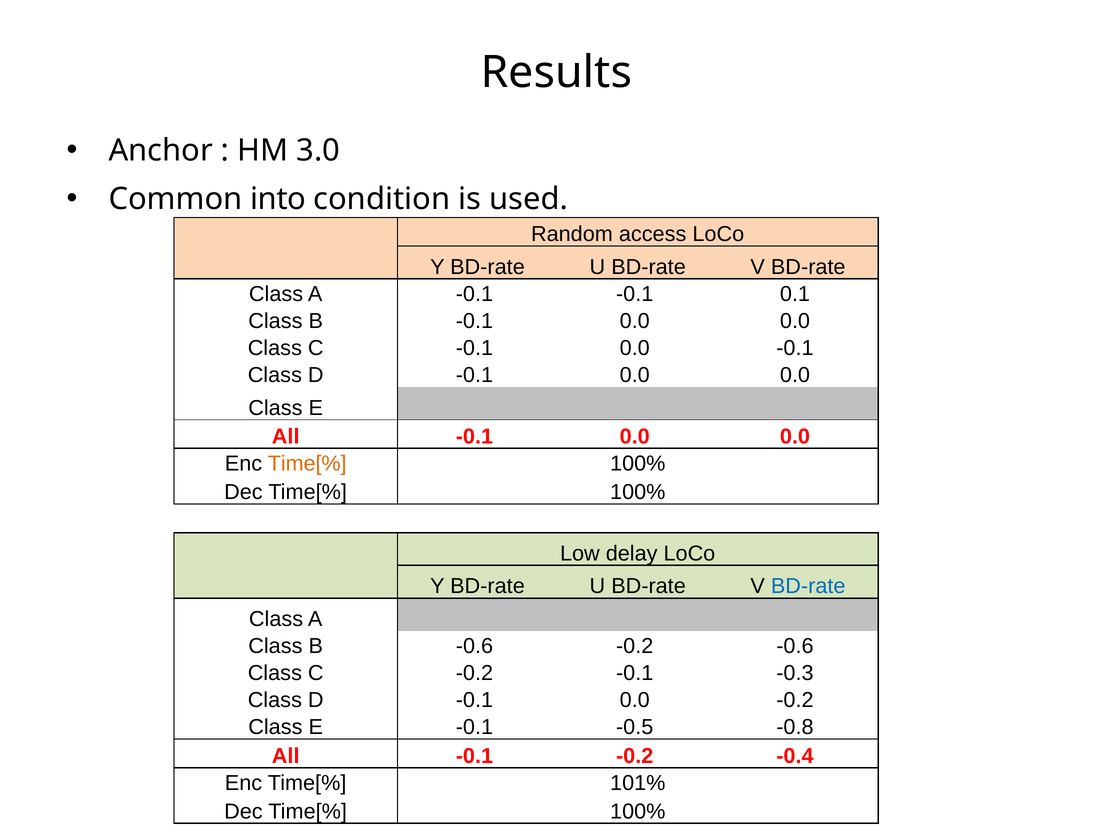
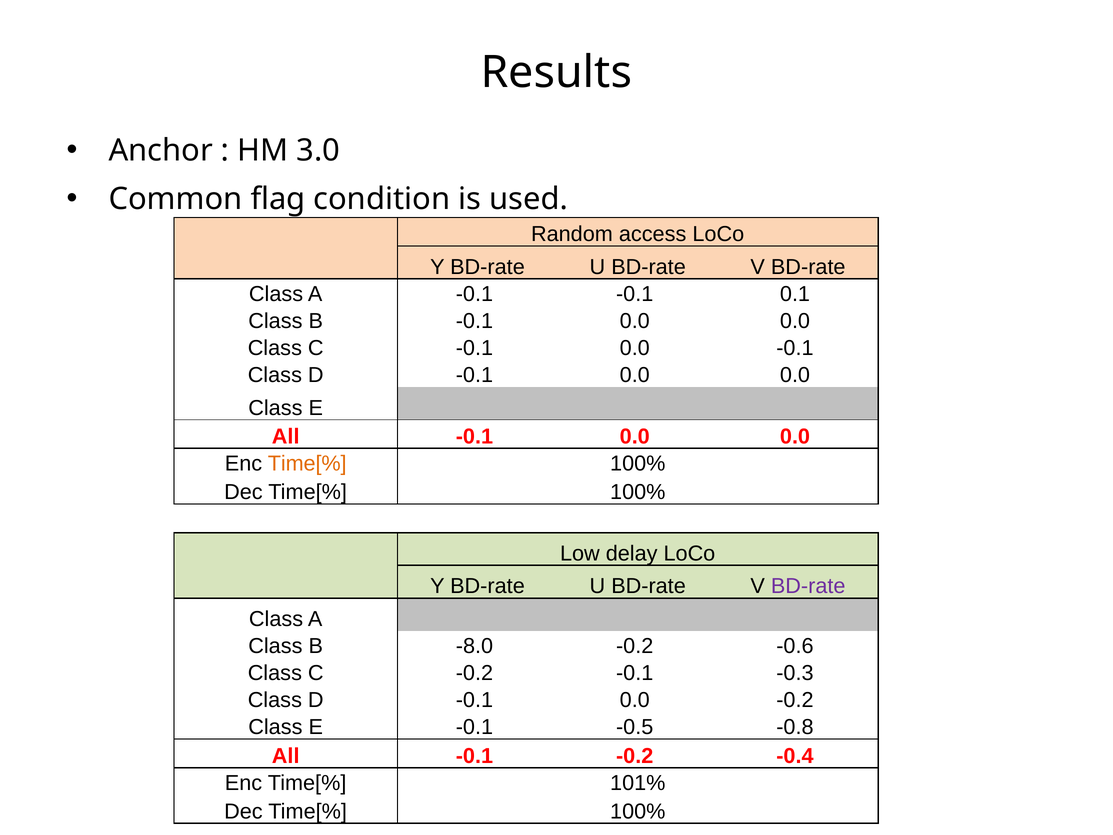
into: into -> flag
BD-rate at (808, 586) colour: blue -> purple
B -0.6: -0.6 -> -8.0
